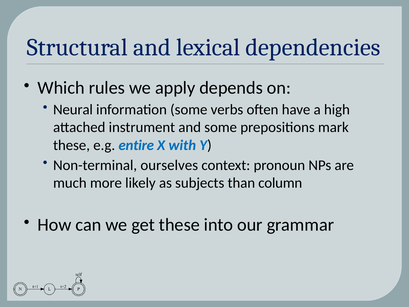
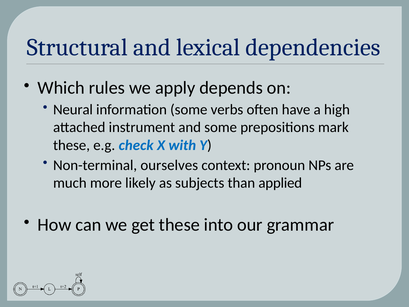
entire: entire -> check
column: column -> applied
